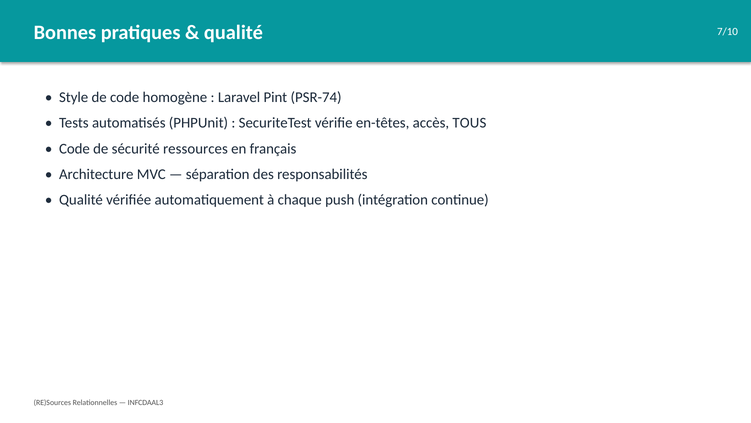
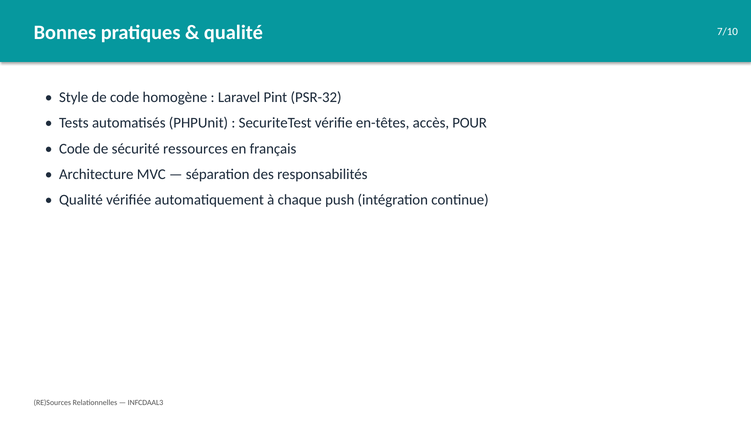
PSR-74: PSR-74 -> PSR-32
TOUS: TOUS -> POUR
